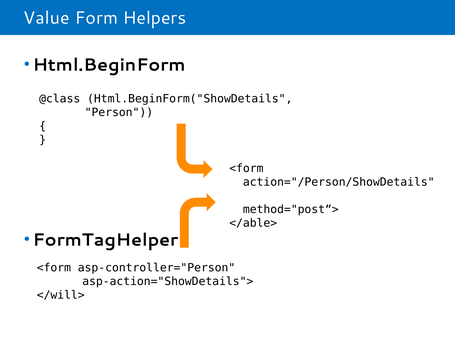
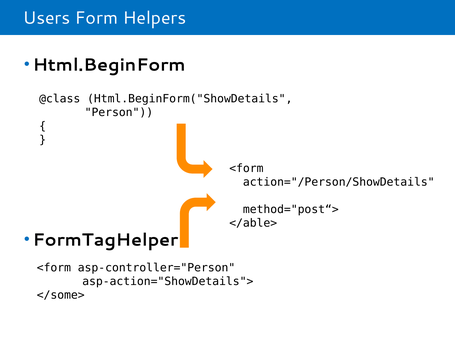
Value: Value -> Users
</will>: </will> -> </some>
